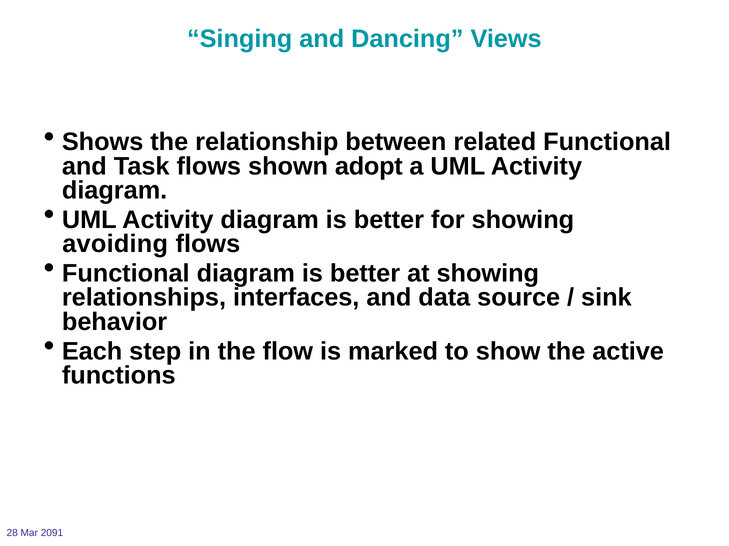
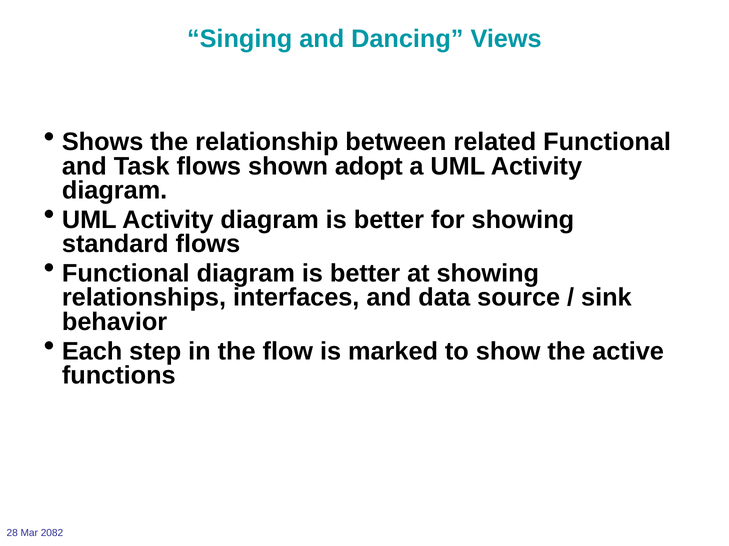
avoiding: avoiding -> standard
2091: 2091 -> 2082
